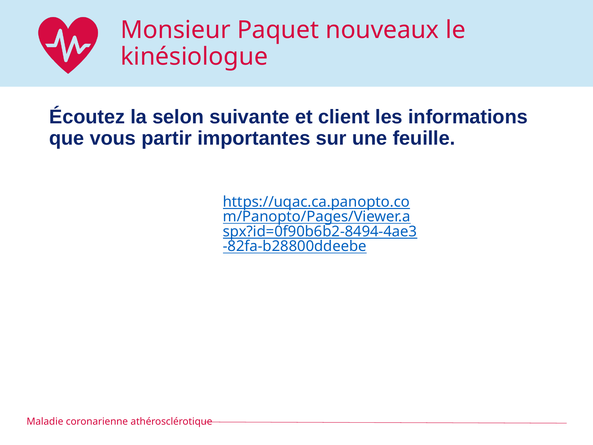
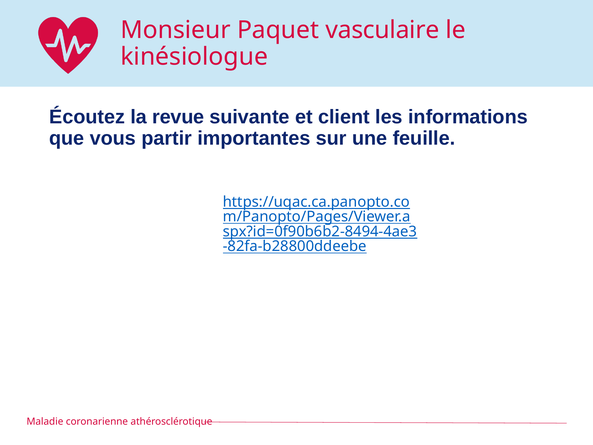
nouveaux: nouveaux -> vasculaire
selon: selon -> revue
